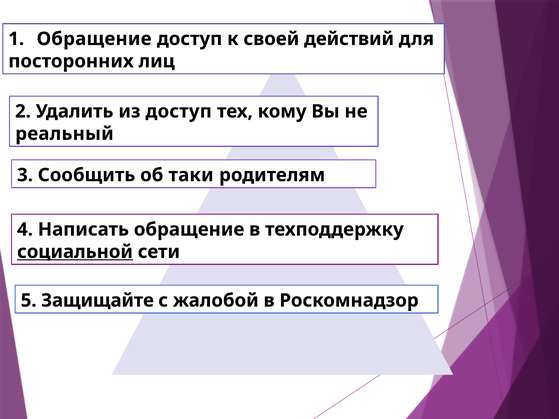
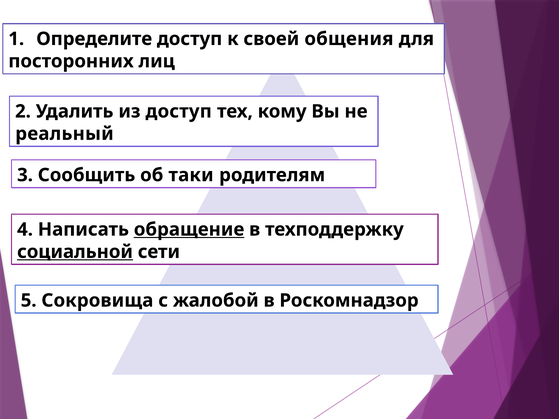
Обращение at (94, 39): Обращение -> Определите
действий: действий -> общения
обращение at (189, 230) underline: none -> present
Защищайте: Защищайте -> Сокровища
